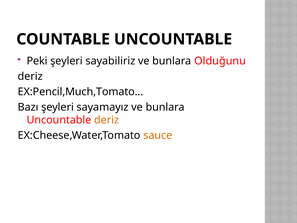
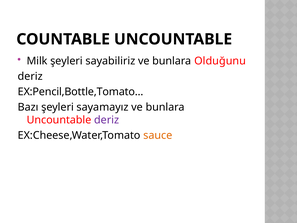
Peki: Peki -> Milk
EX:Pencil,Much,Tomato…: EX:Pencil,Much,Tomato… -> EX:Pencil,Bottle,Tomato…
deriz at (107, 120) colour: orange -> purple
